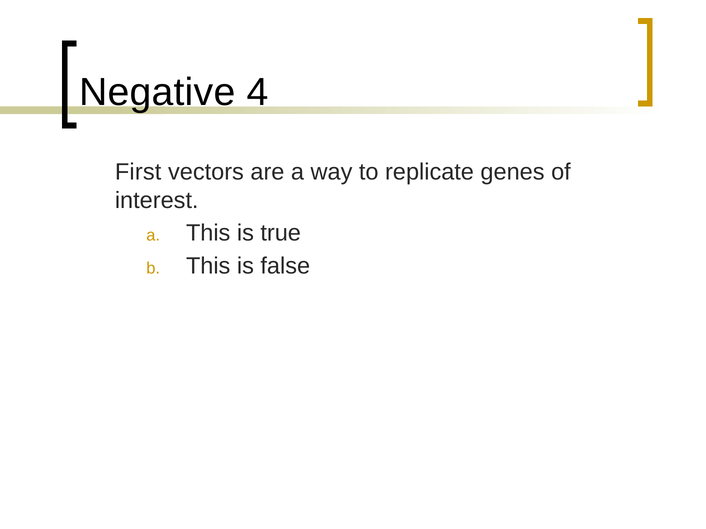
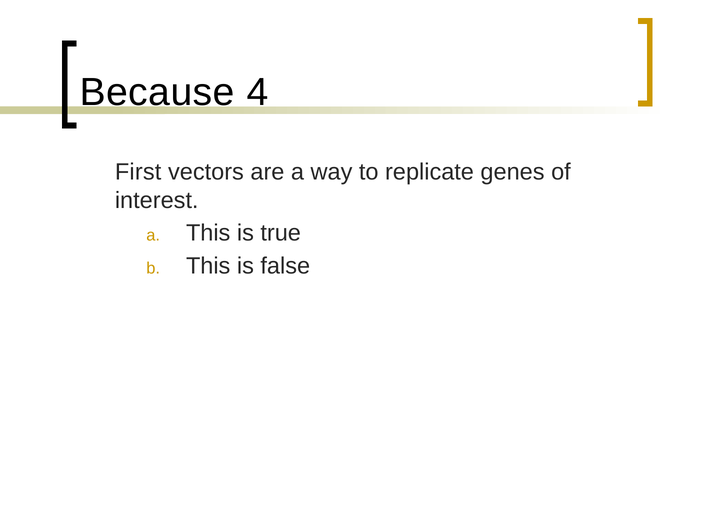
Negative: Negative -> Because
